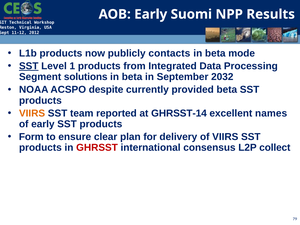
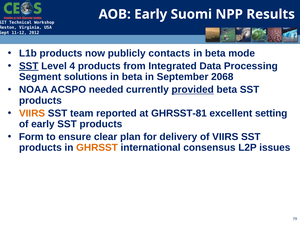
1: 1 -> 4
2032: 2032 -> 2068
despite: despite -> needed
provided underline: none -> present
GHRSST-14: GHRSST-14 -> GHRSST-81
names: names -> setting
GHRSST colour: red -> orange
collect: collect -> issues
